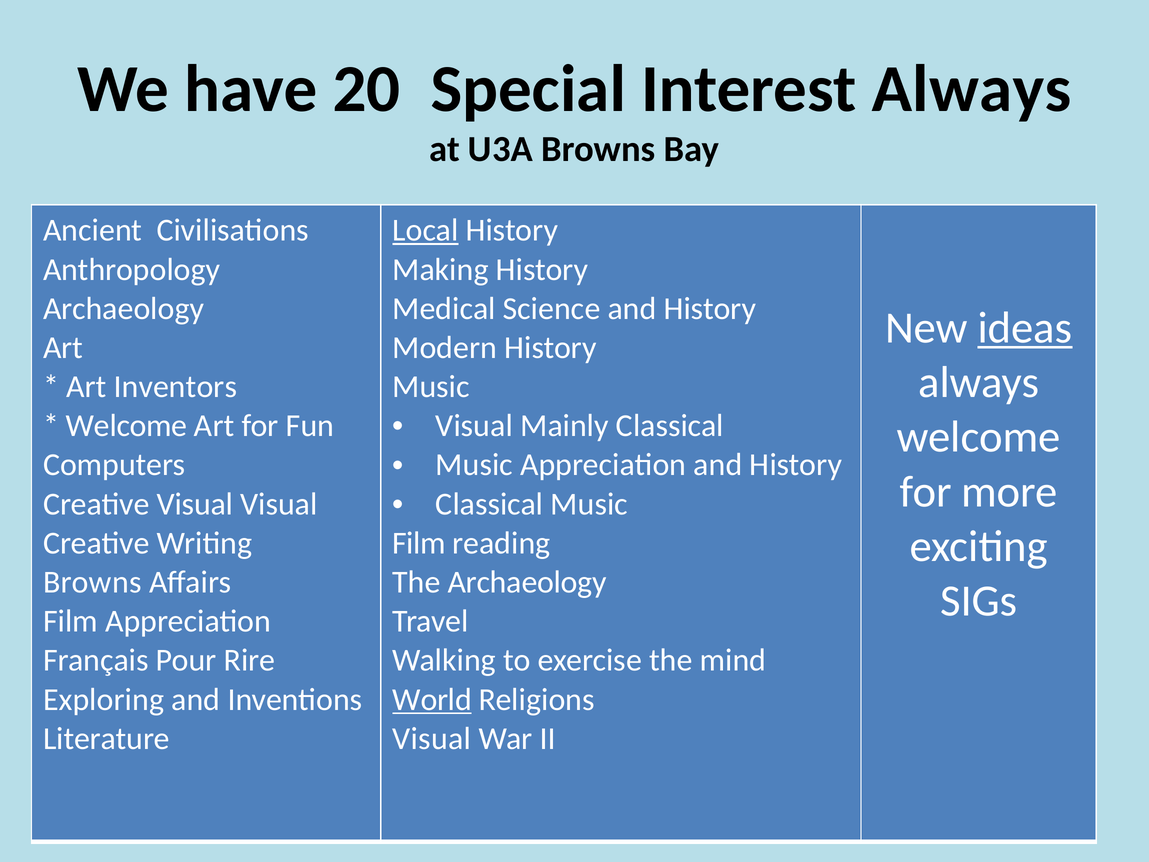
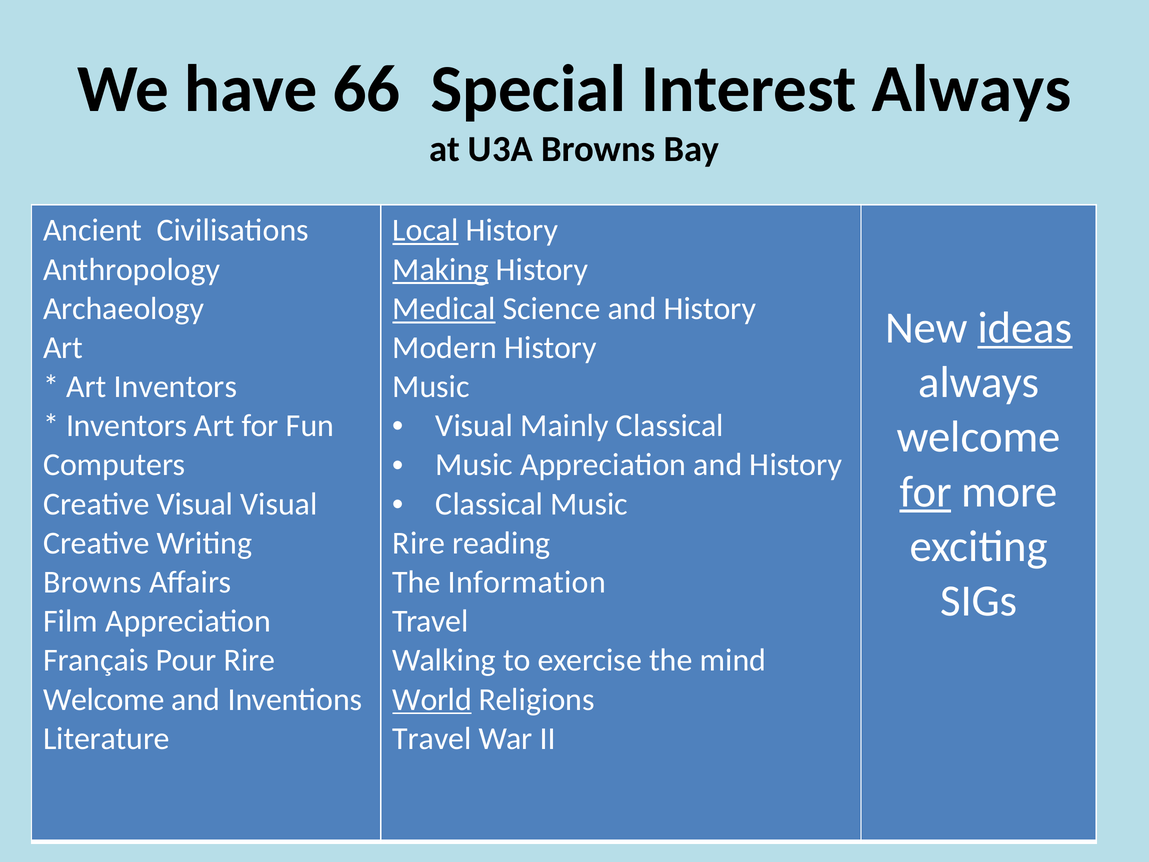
20: 20 -> 66
Making underline: none -> present
Medical underline: none -> present
Welcome at (127, 426): Welcome -> Inventors
for at (926, 492) underline: none -> present
Film at (419, 543): Film -> Rire
The Archaeology: Archaeology -> Information
Exploring at (104, 699): Exploring -> Welcome
Visual at (432, 738): Visual -> Travel
